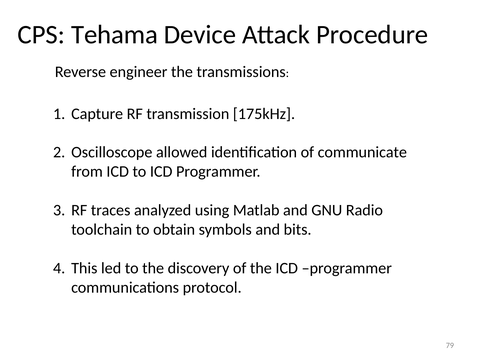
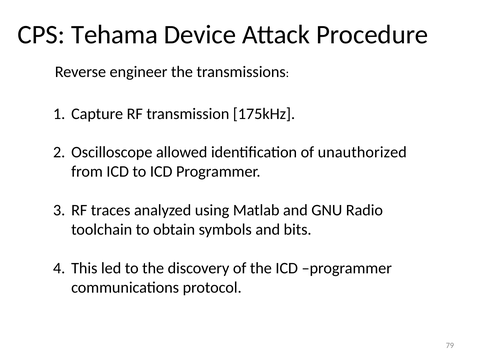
communicate: communicate -> unauthorized
